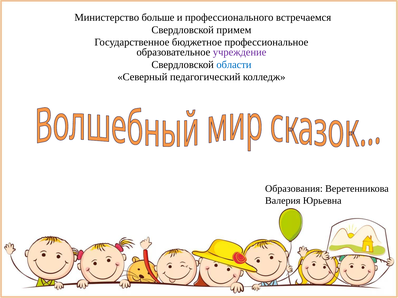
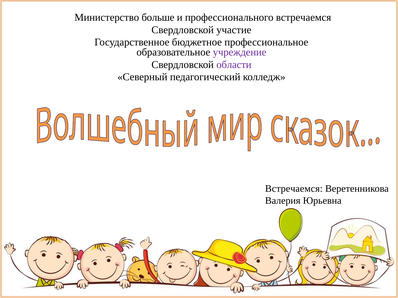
примем: примем -> участие
области colour: blue -> purple
Образования at (294, 189): Образования -> Встречаемся
